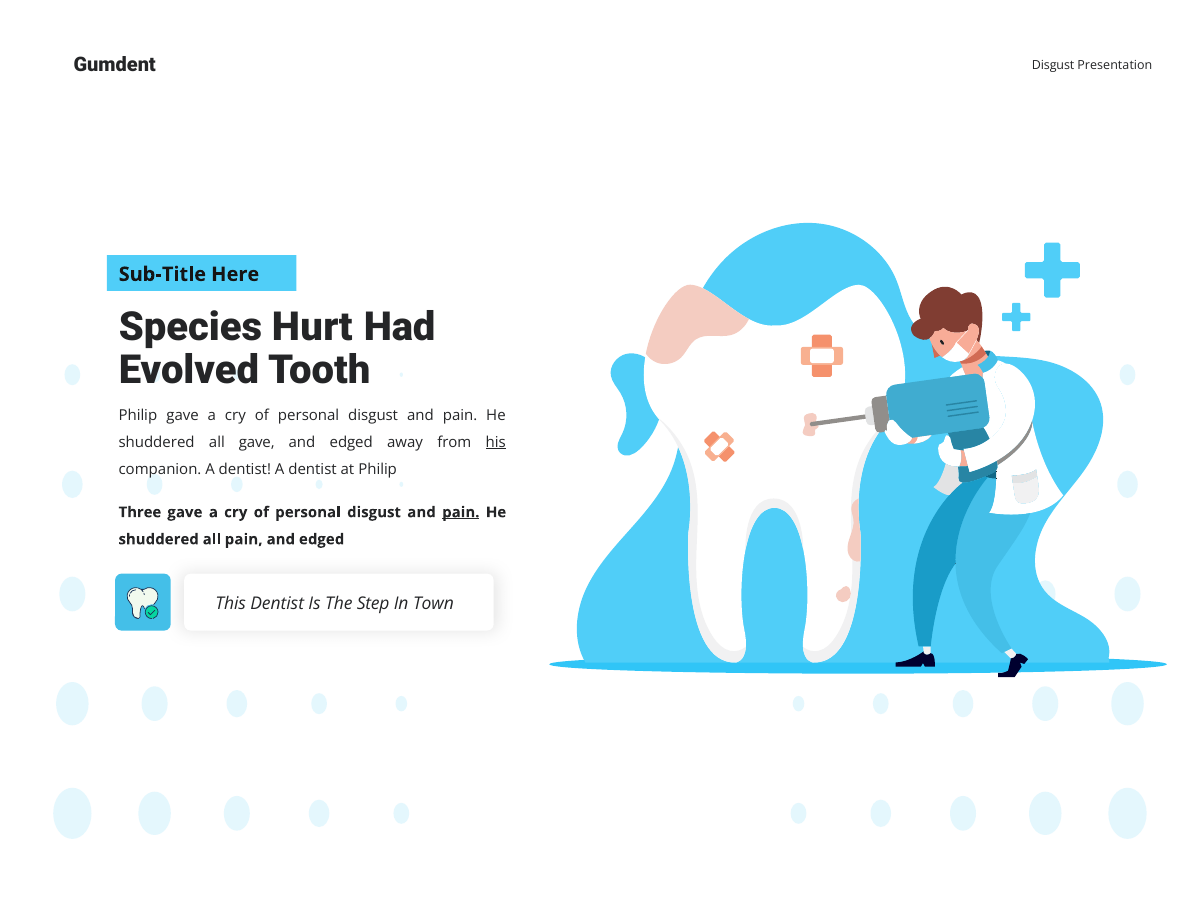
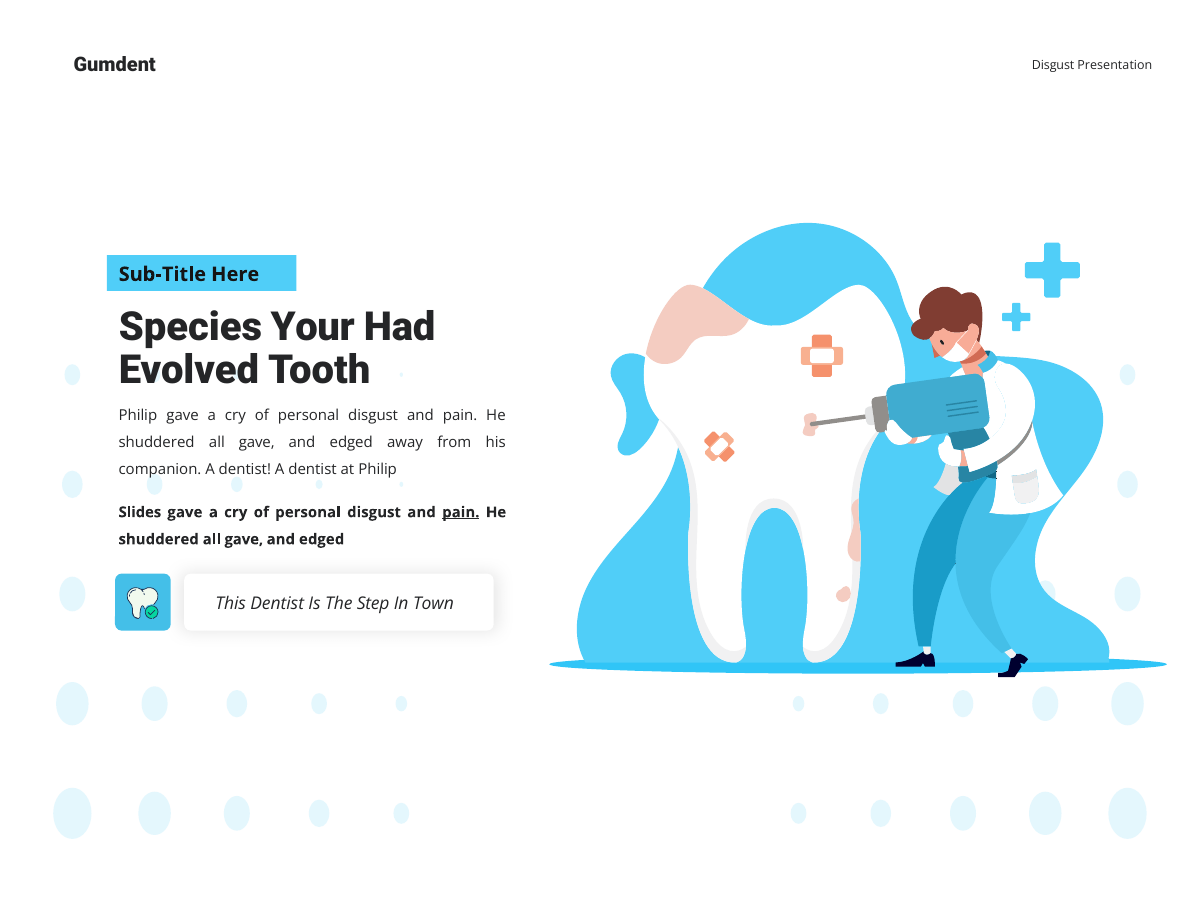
Hurt: Hurt -> Your
his underline: present -> none
Three: Three -> Slides
pain at (244, 539): pain -> gave
